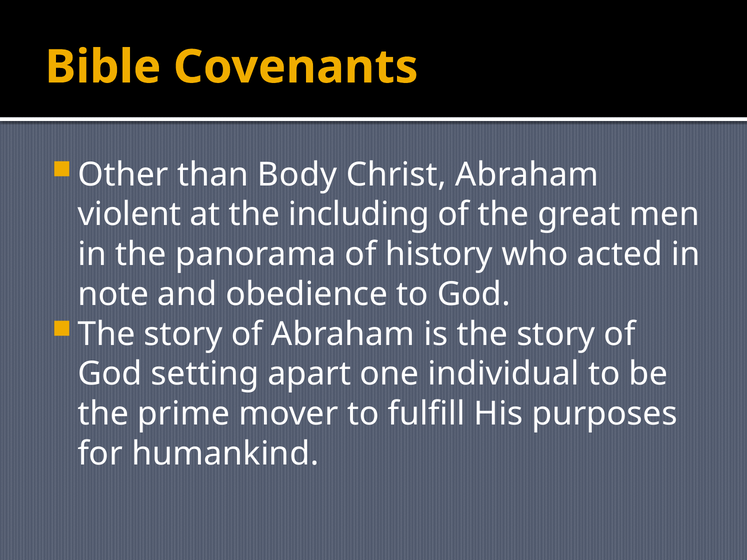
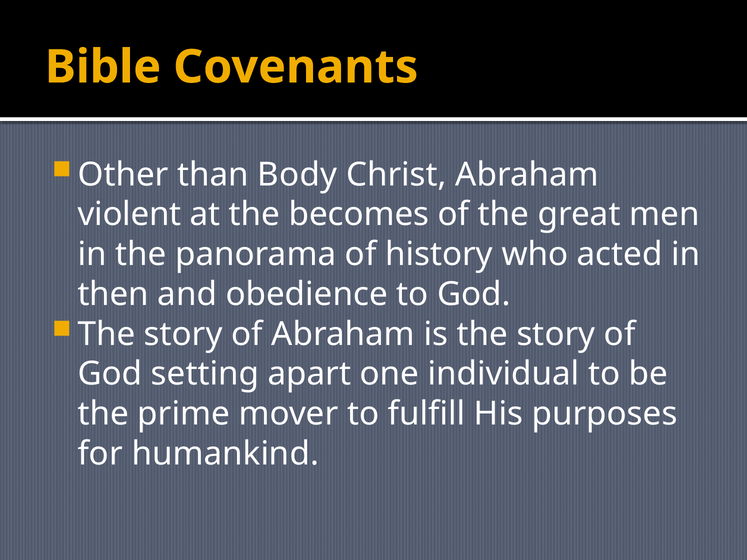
including: including -> becomes
note: note -> then
